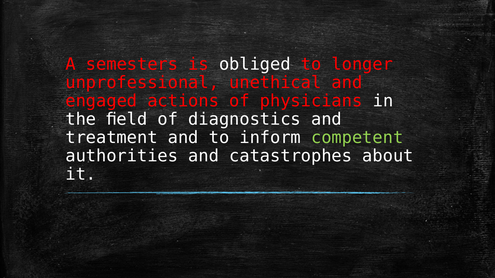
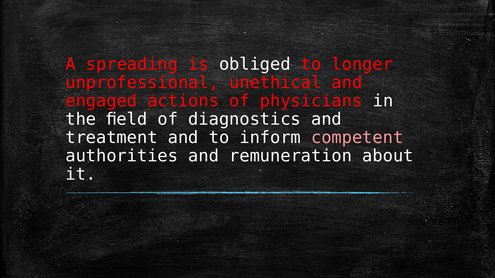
semesters: semesters -> spreading
competent colour: light green -> pink
catastrophes: catastrophes -> remuneration
